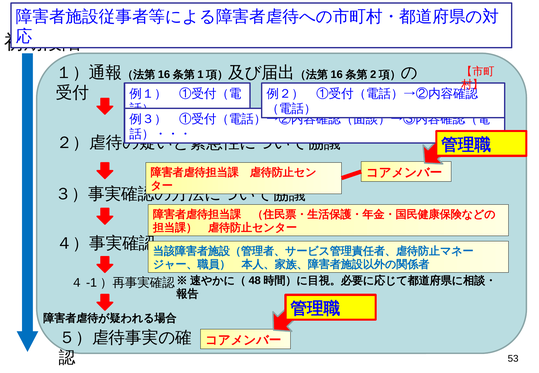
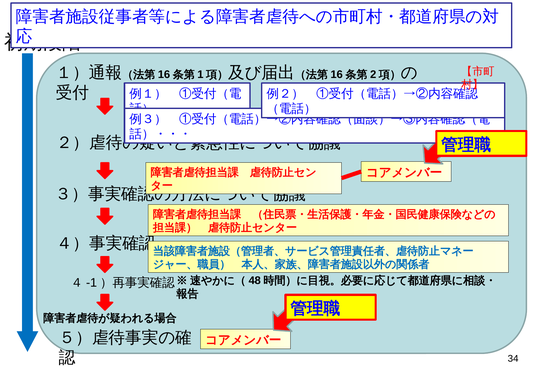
53: 53 -> 34
